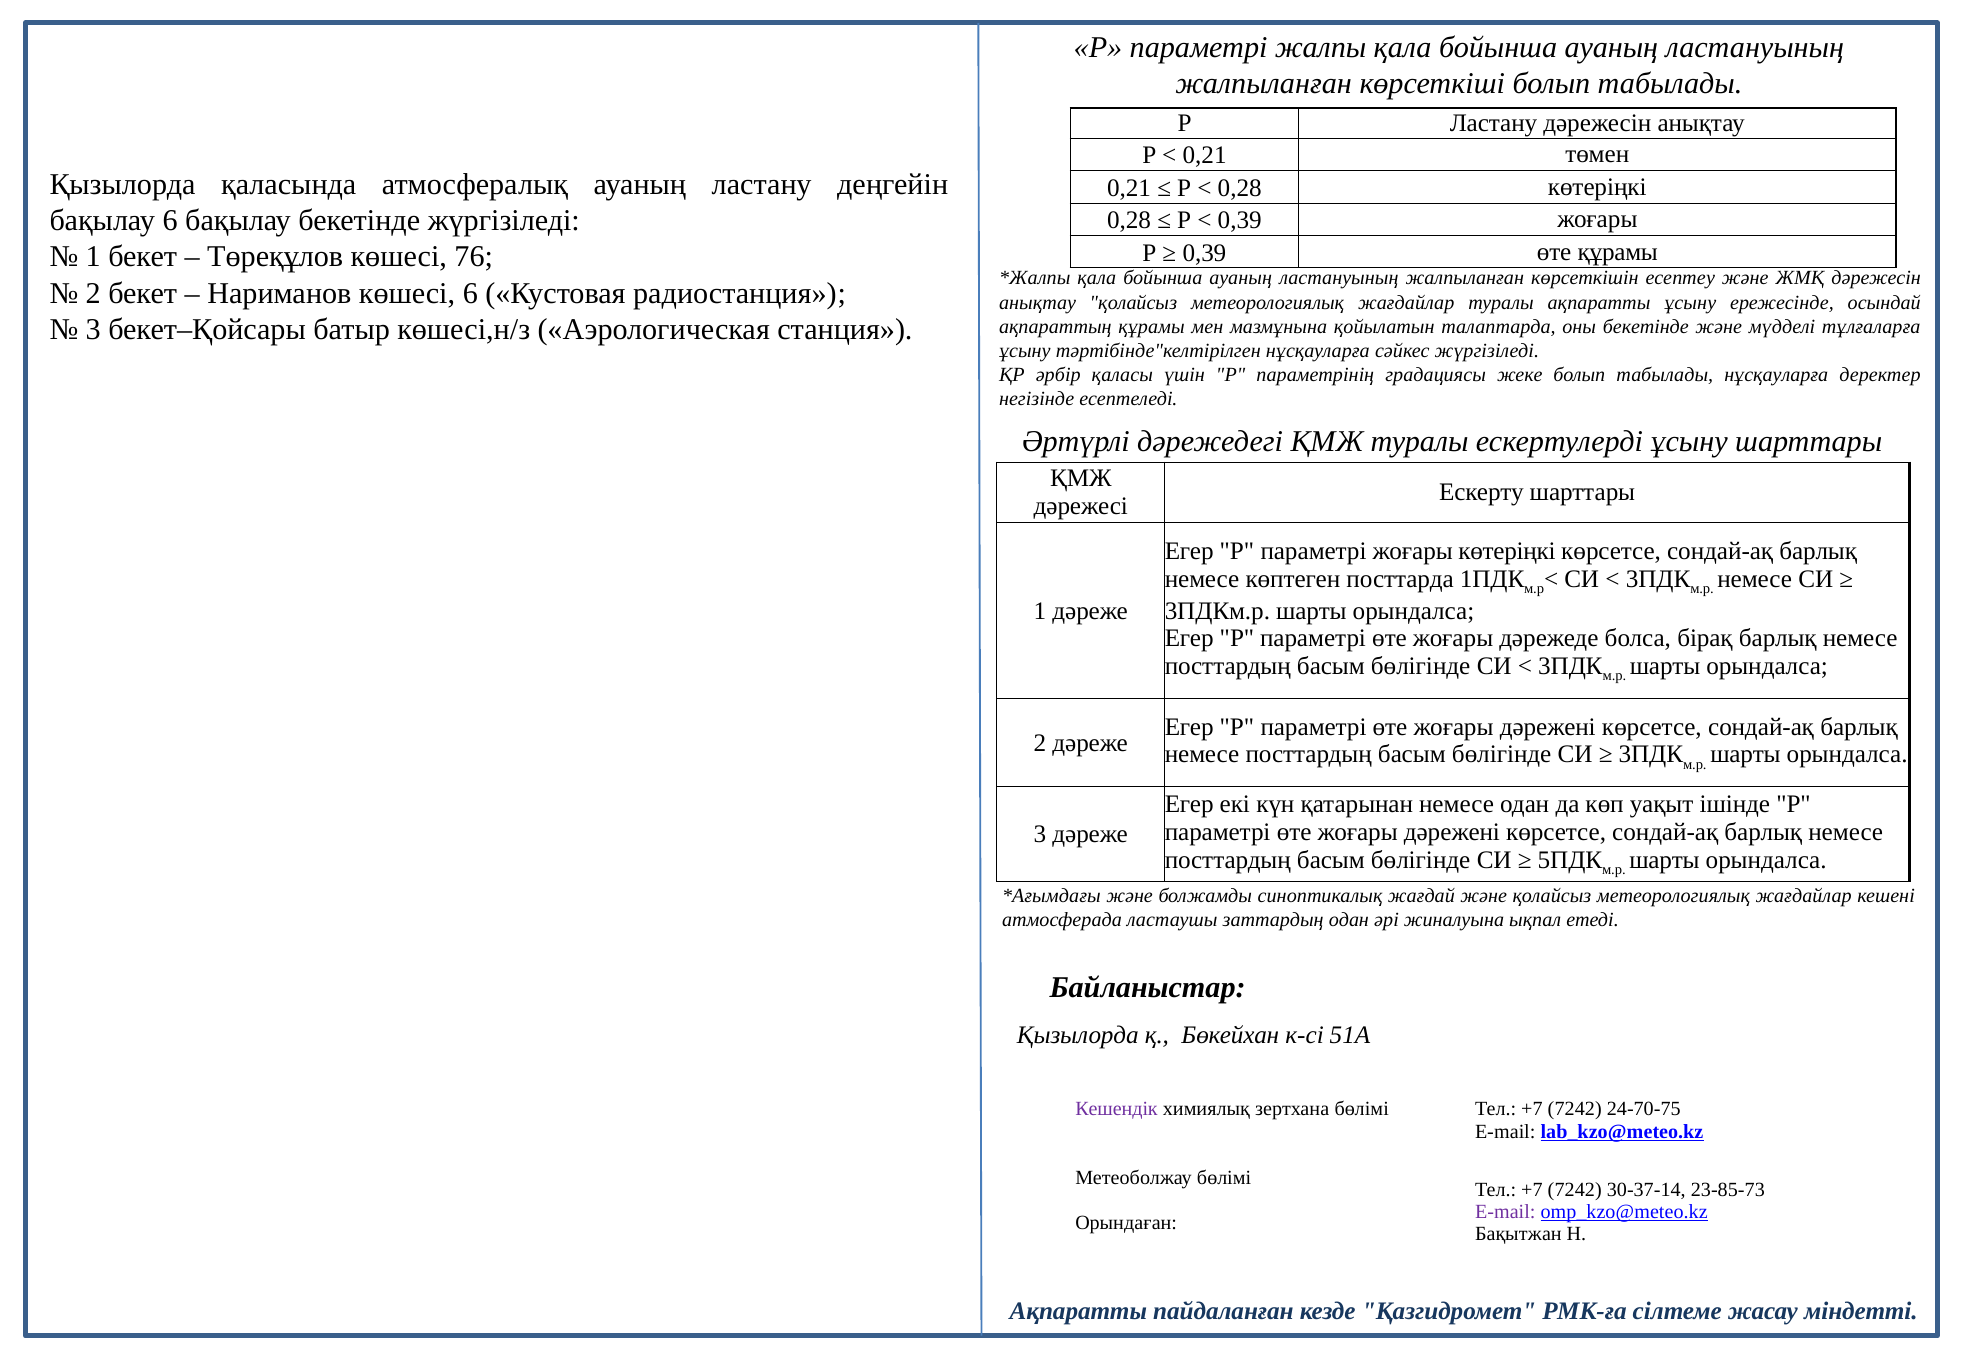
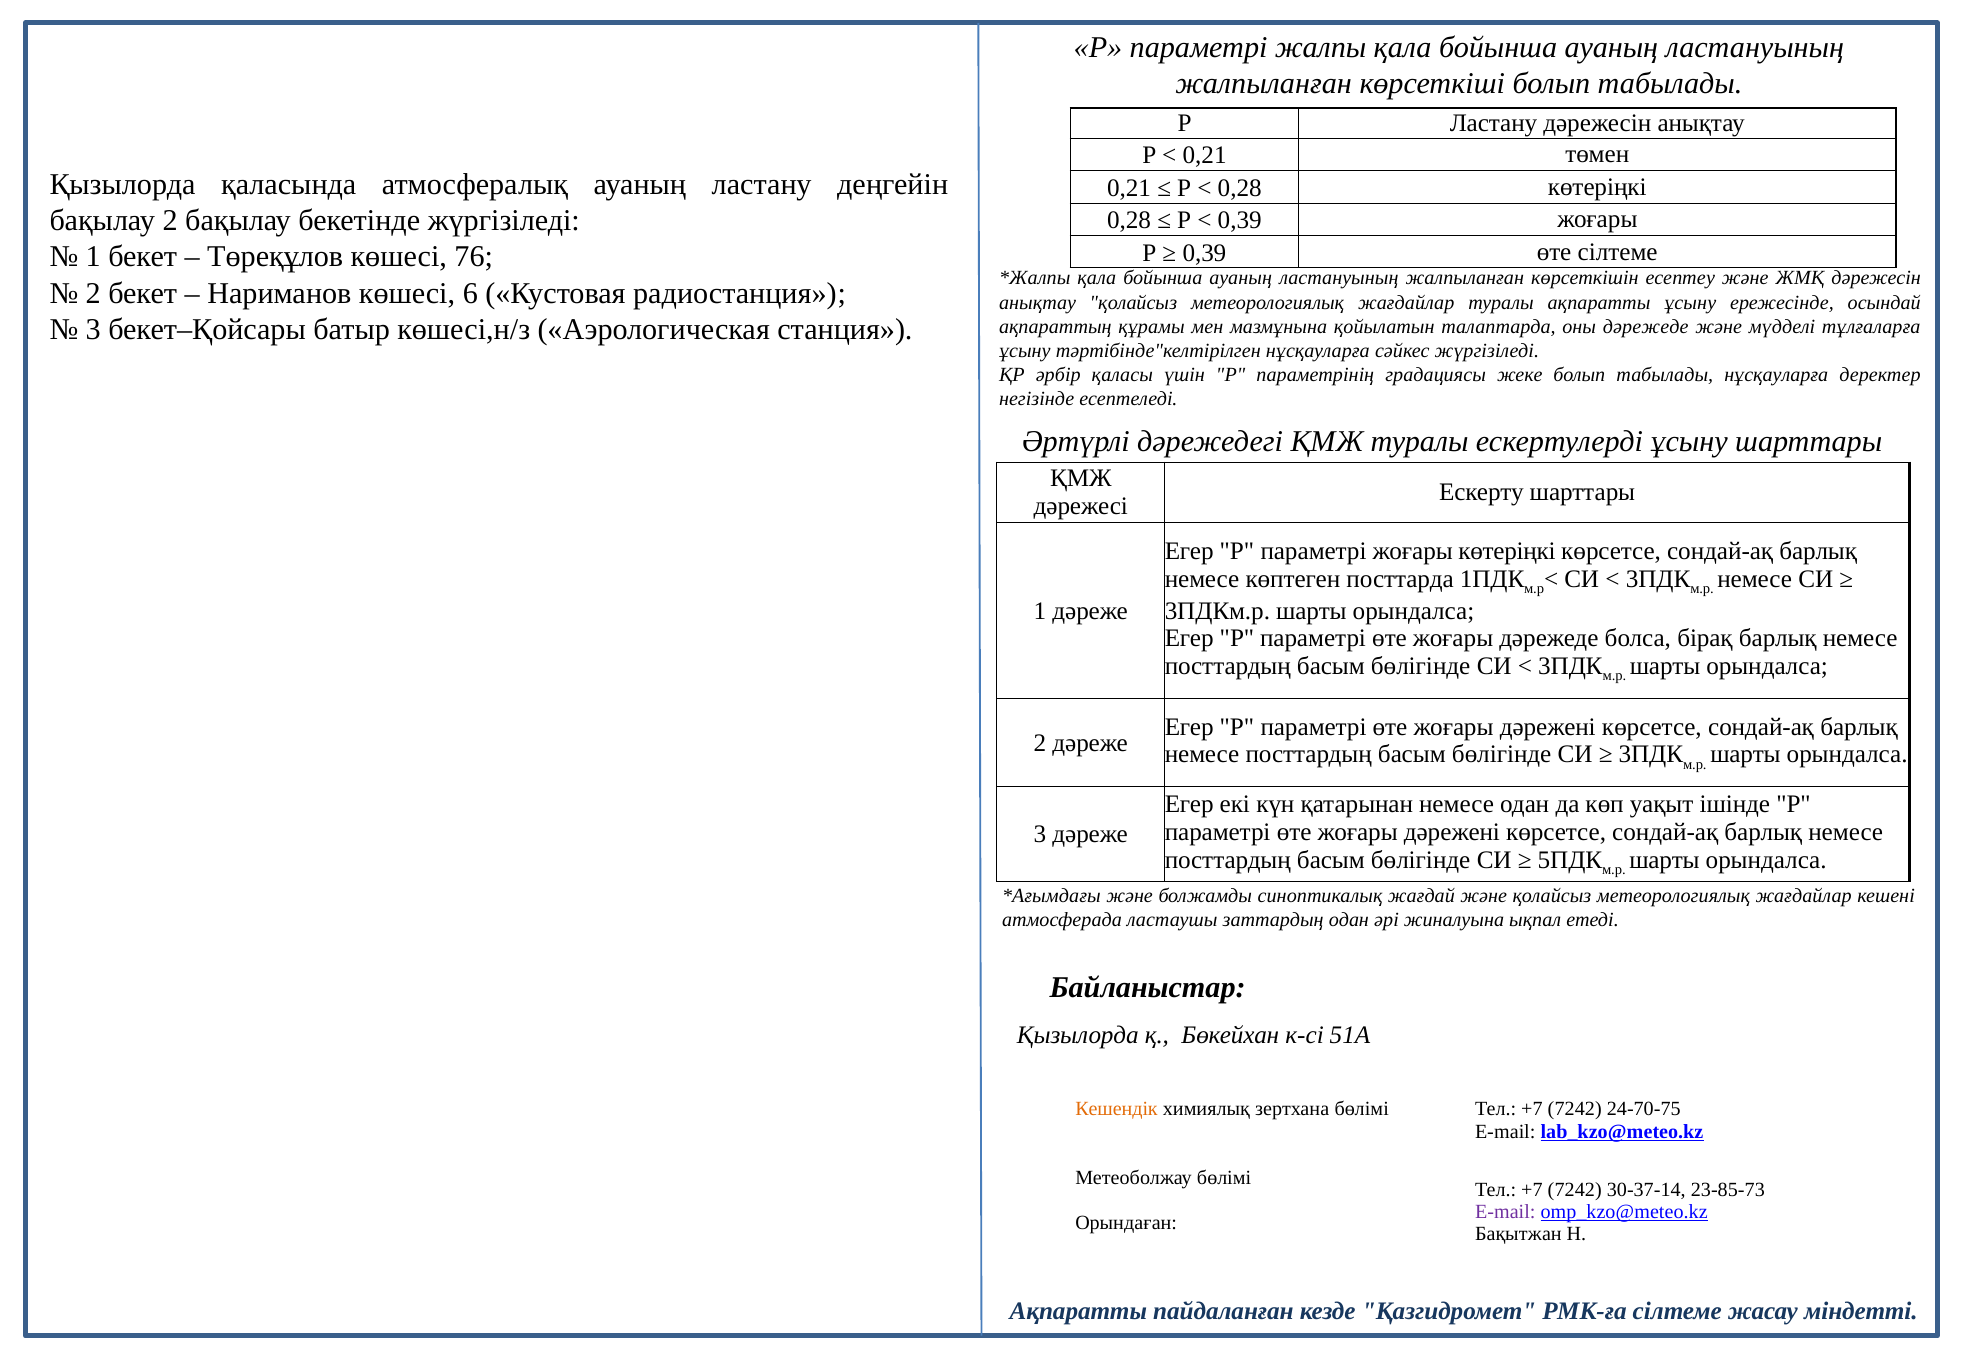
бақылау 6: 6 -> 2
өте құрамы: құрамы -> сілтеме
оны бекетінде: бекетінде -> дәрежеде
Кешендік colour: purple -> orange
